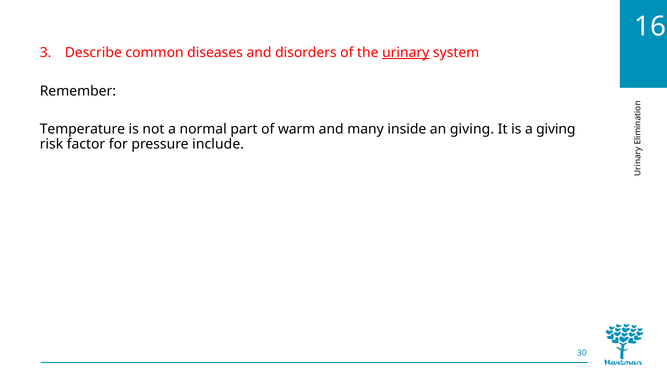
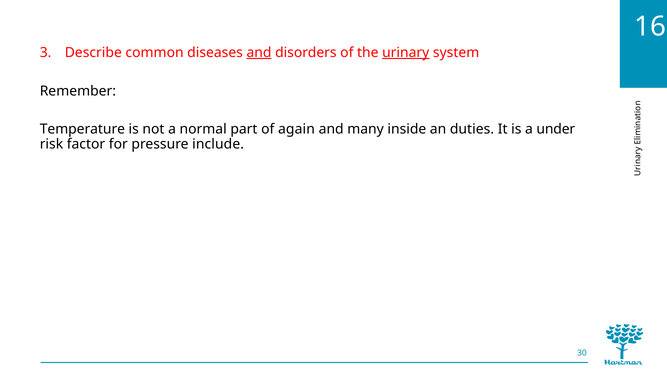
and at (259, 53) underline: none -> present
warm: warm -> again
an giving: giving -> duties
a giving: giving -> under
